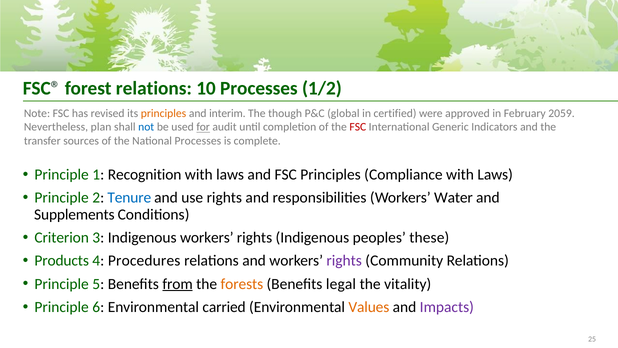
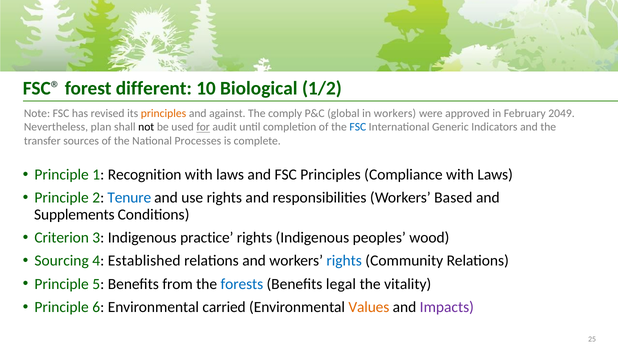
forest relations: relations -> different
10 Processes: Processes -> Biological
interim: interim -> against
though: though -> comply
in certified: certified -> workers
2059: 2059 -> 2049
not colour: blue -> black
FSC at (358, 127) colour: red -> blue
Water: Water -> Based
Indigenous workers: workers -> practice
these: these -> wood
Products: Products -> Sourcing
Procedures: Procedures -> Established
rights at (344, 261) colour: purple -> blue
from underline: present -> none
forests colour: orange -> blue
